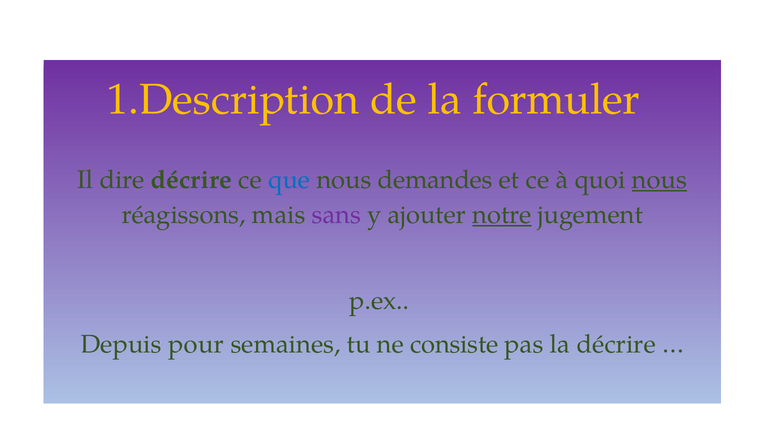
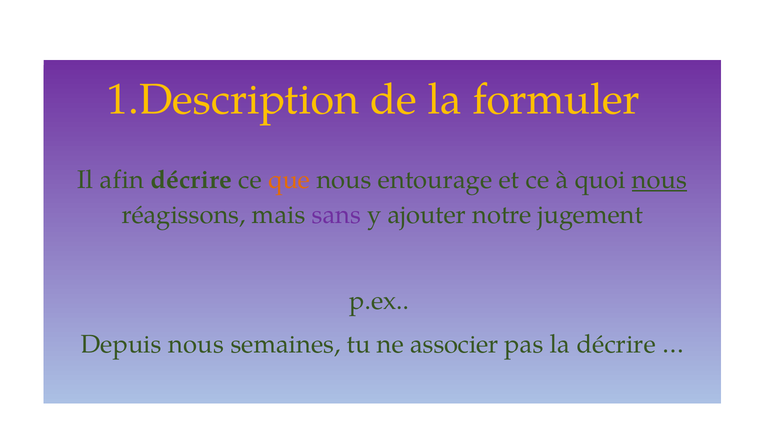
dire: dire -> afin
que colour: blue -> orange
demandes: demandes -> entourage
notre underline: present -> none
Depuis pour: pour -> nous
consiste: consiste -> associer
